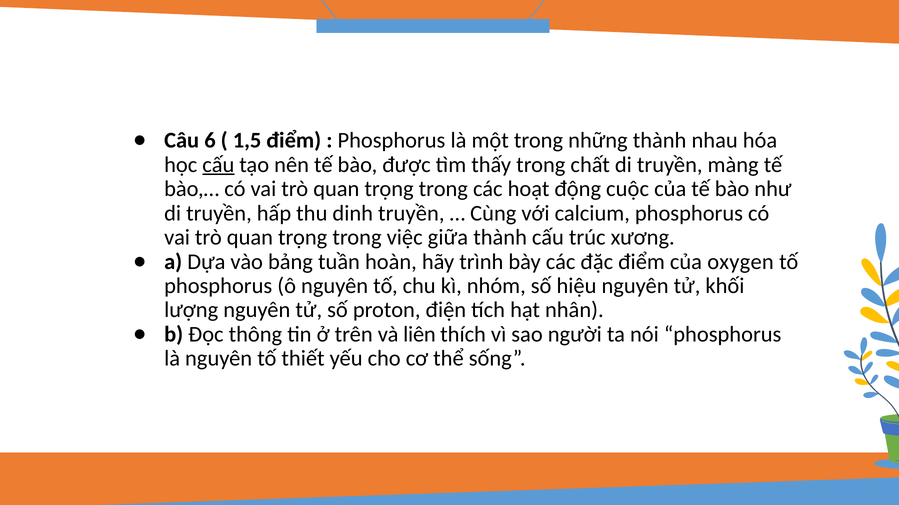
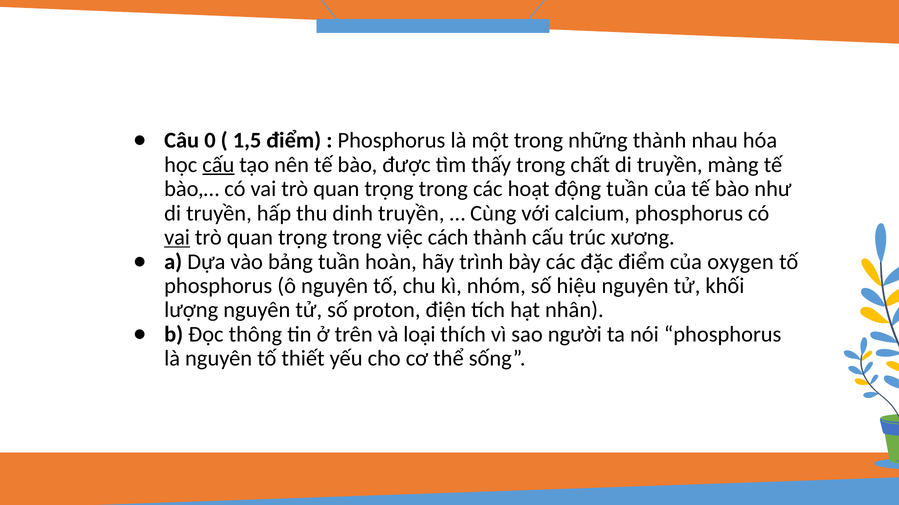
6: 6 -> 0
động cuộc: cuộc -> tuần
vai at (177, 238) underline: none -> present
giữa: giữa -> cách
liên: liên -> loại
